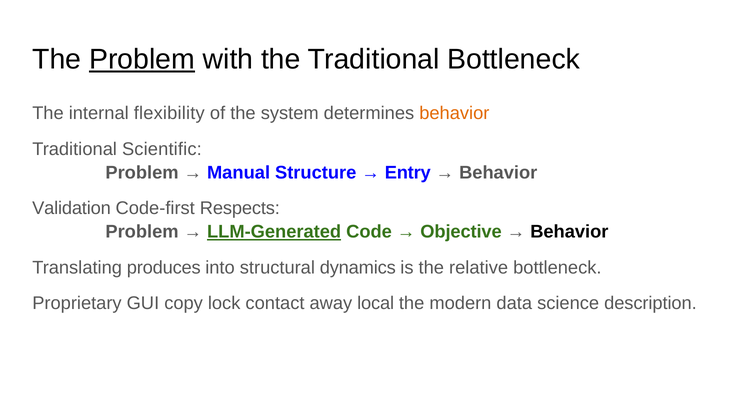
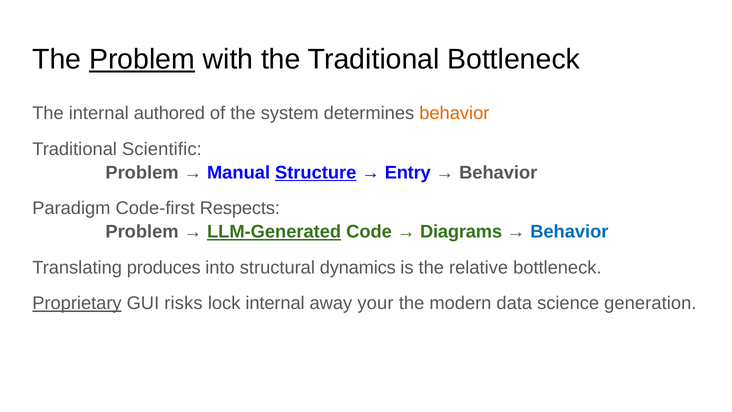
flexibility: flexibility -> authored
Structure underline: none -> present
Validation: Validation -> Paradigm
Objective: Objective -> Diagrams
Behavior at (569, 232) colour: black -> blue
Proprietary underline: none -> present
copy: copy -> risks
lock contact: contact -> internal
local: local -> your
description: description -> generation
